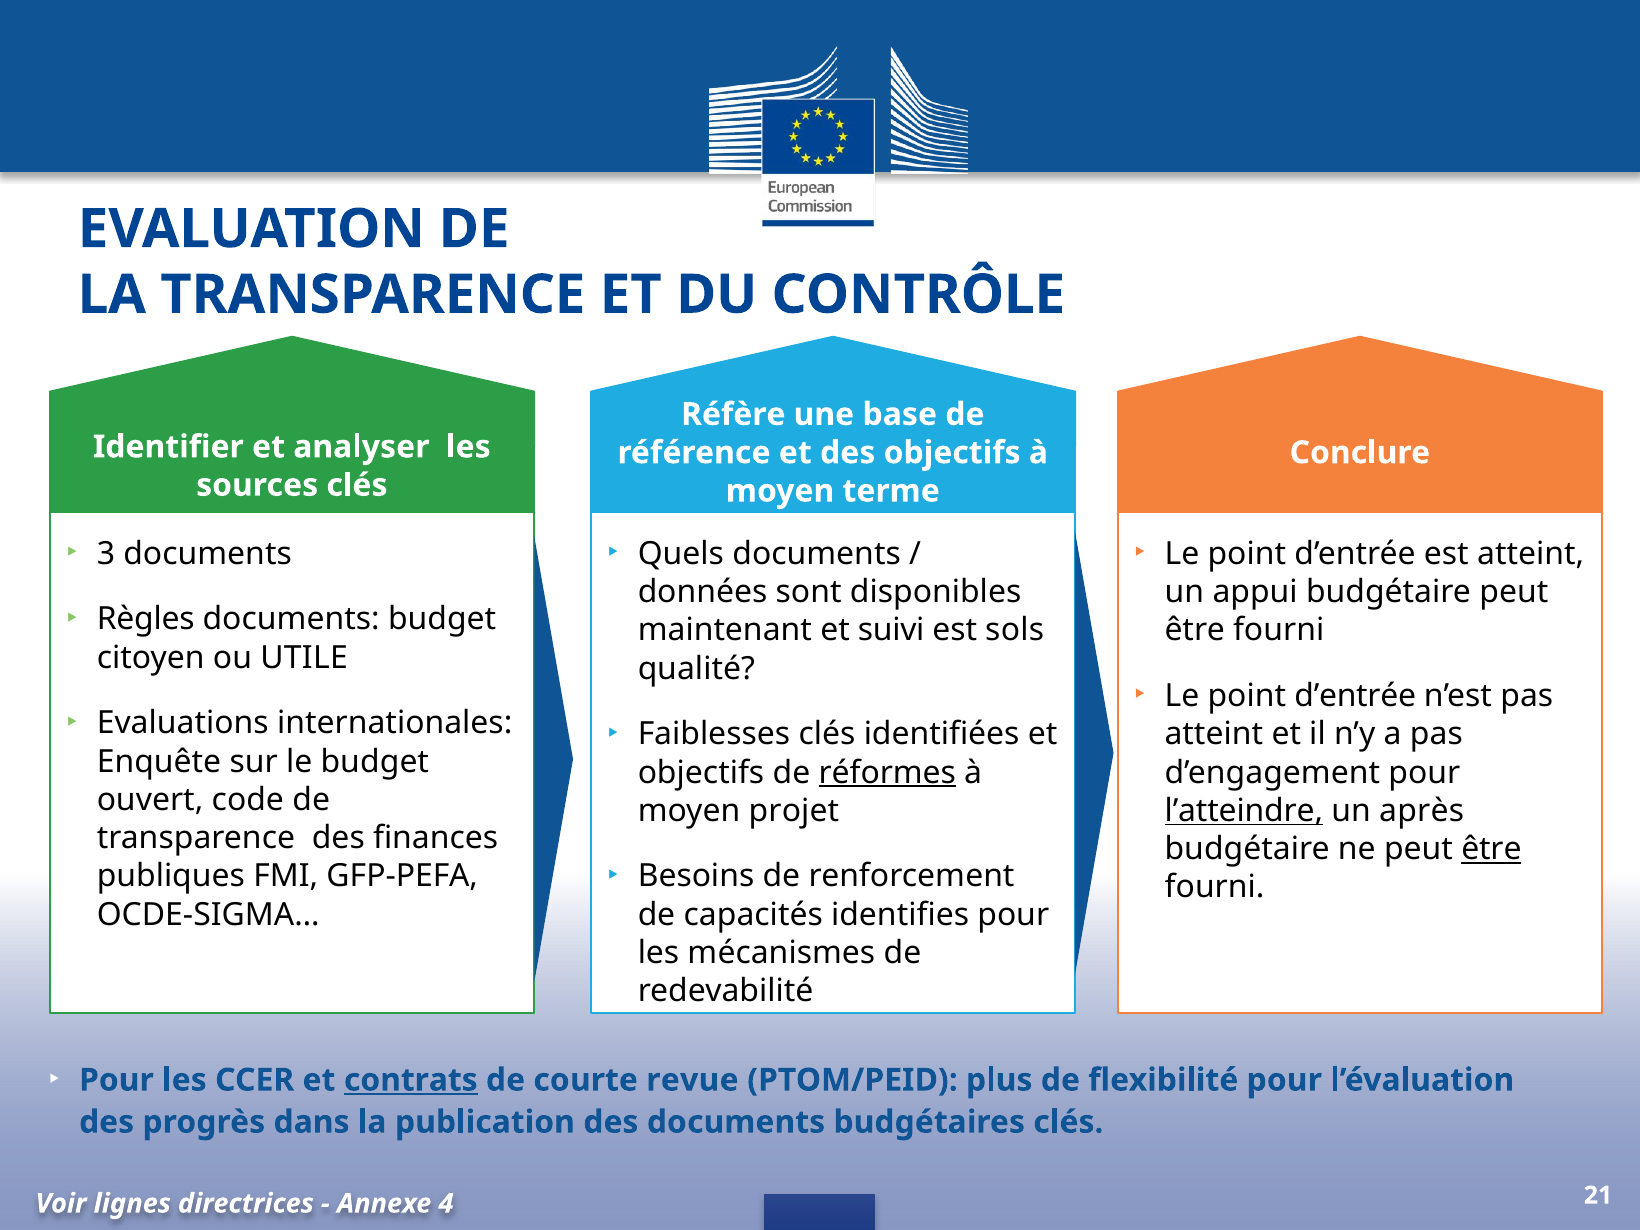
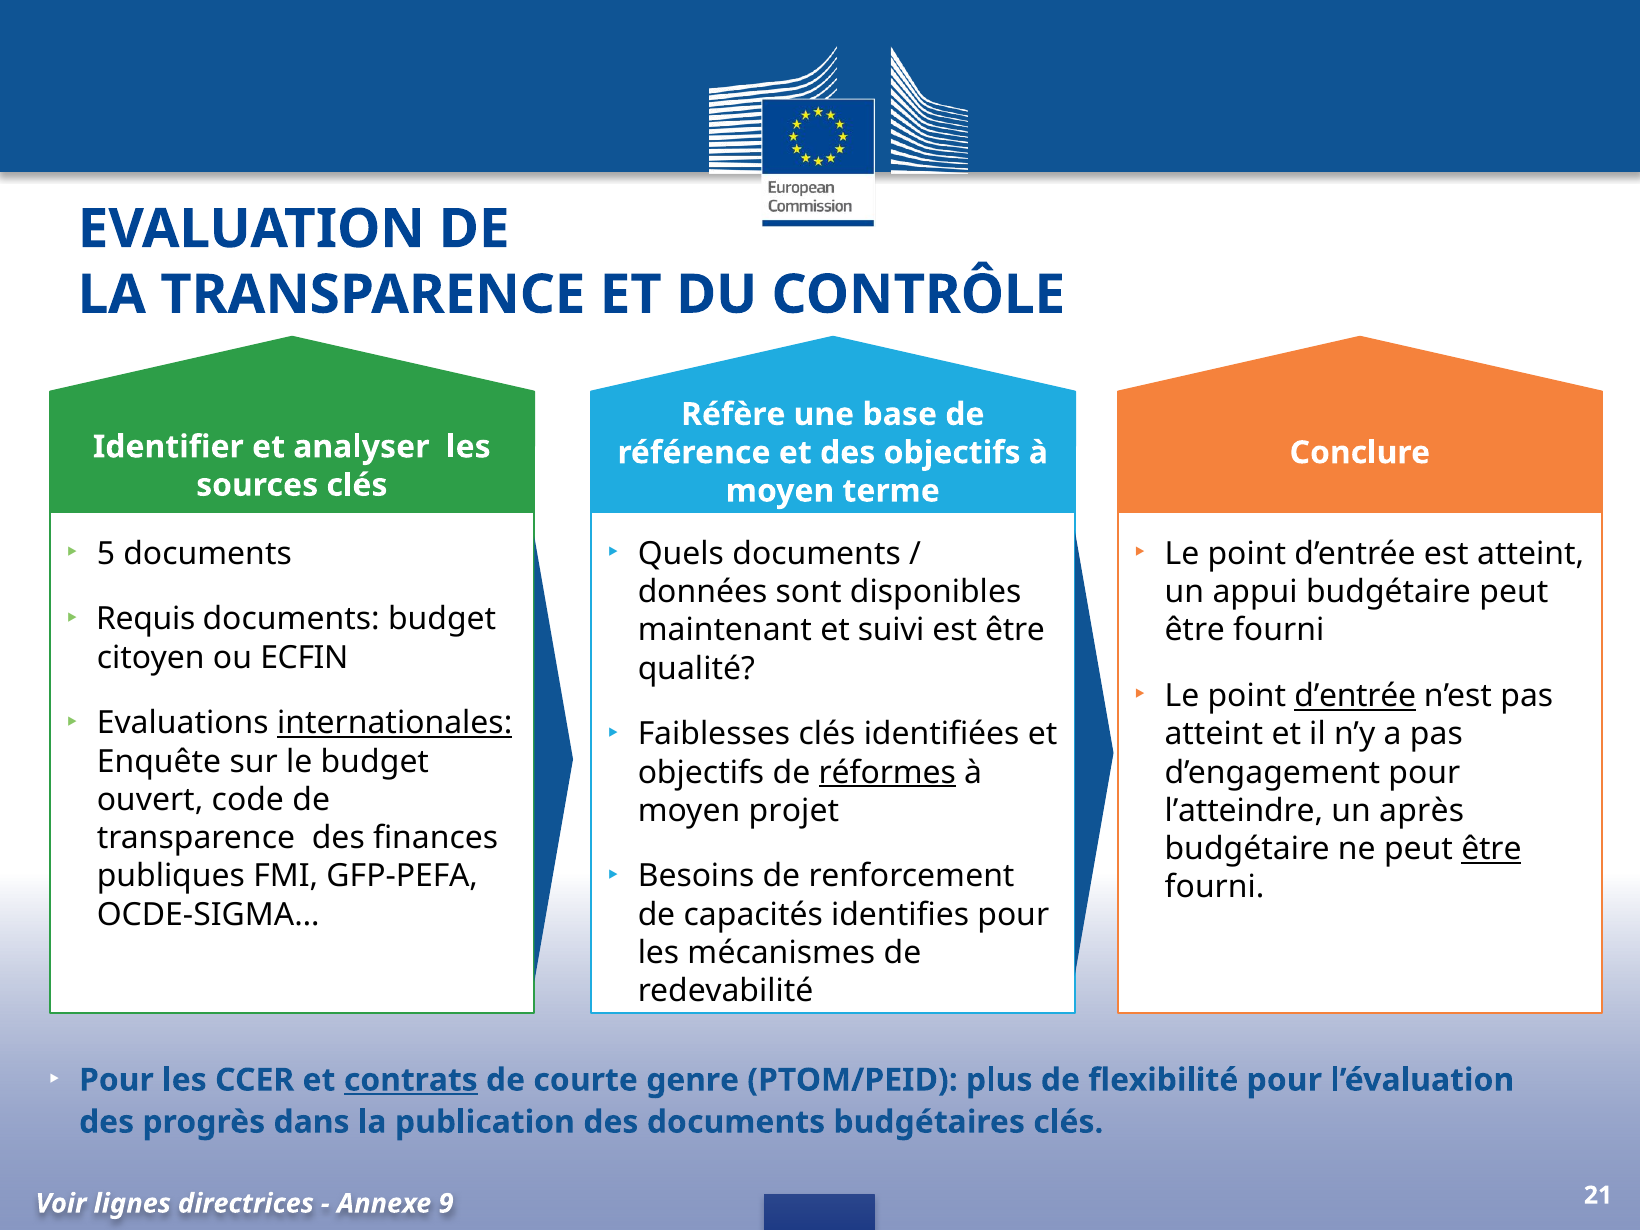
3: 3 -> 5
Règles: Règles -> Requis
est sols: sols -> être
UTILE: UTILE -> ECFIN
d’entrée at (1355, 696) underline: none -> present
internationales underline: none -> present
l’atteindre underline: present -> none
revue: revue -> genre
4: 4 -> 9
